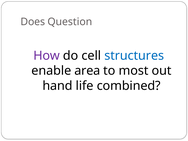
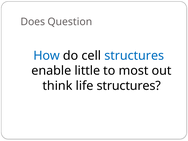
How colour: purple -> blue
area: area -> little
hand: hand -> think
life combined: combined -> structures
